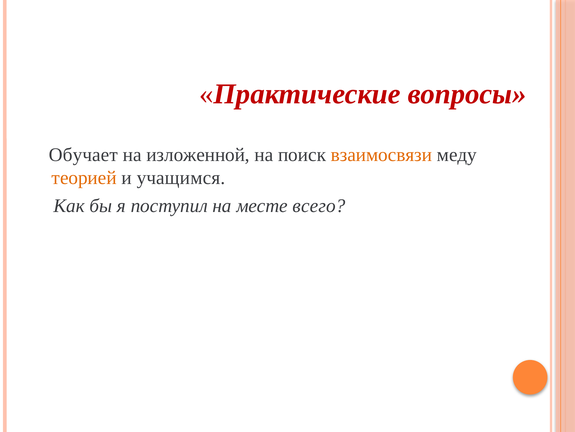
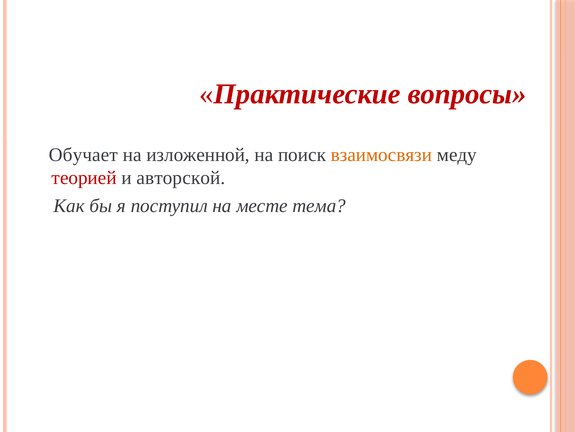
теорией colour: orange -> red
учащимся: учащимся -> авторской
всего: всего -> тема
